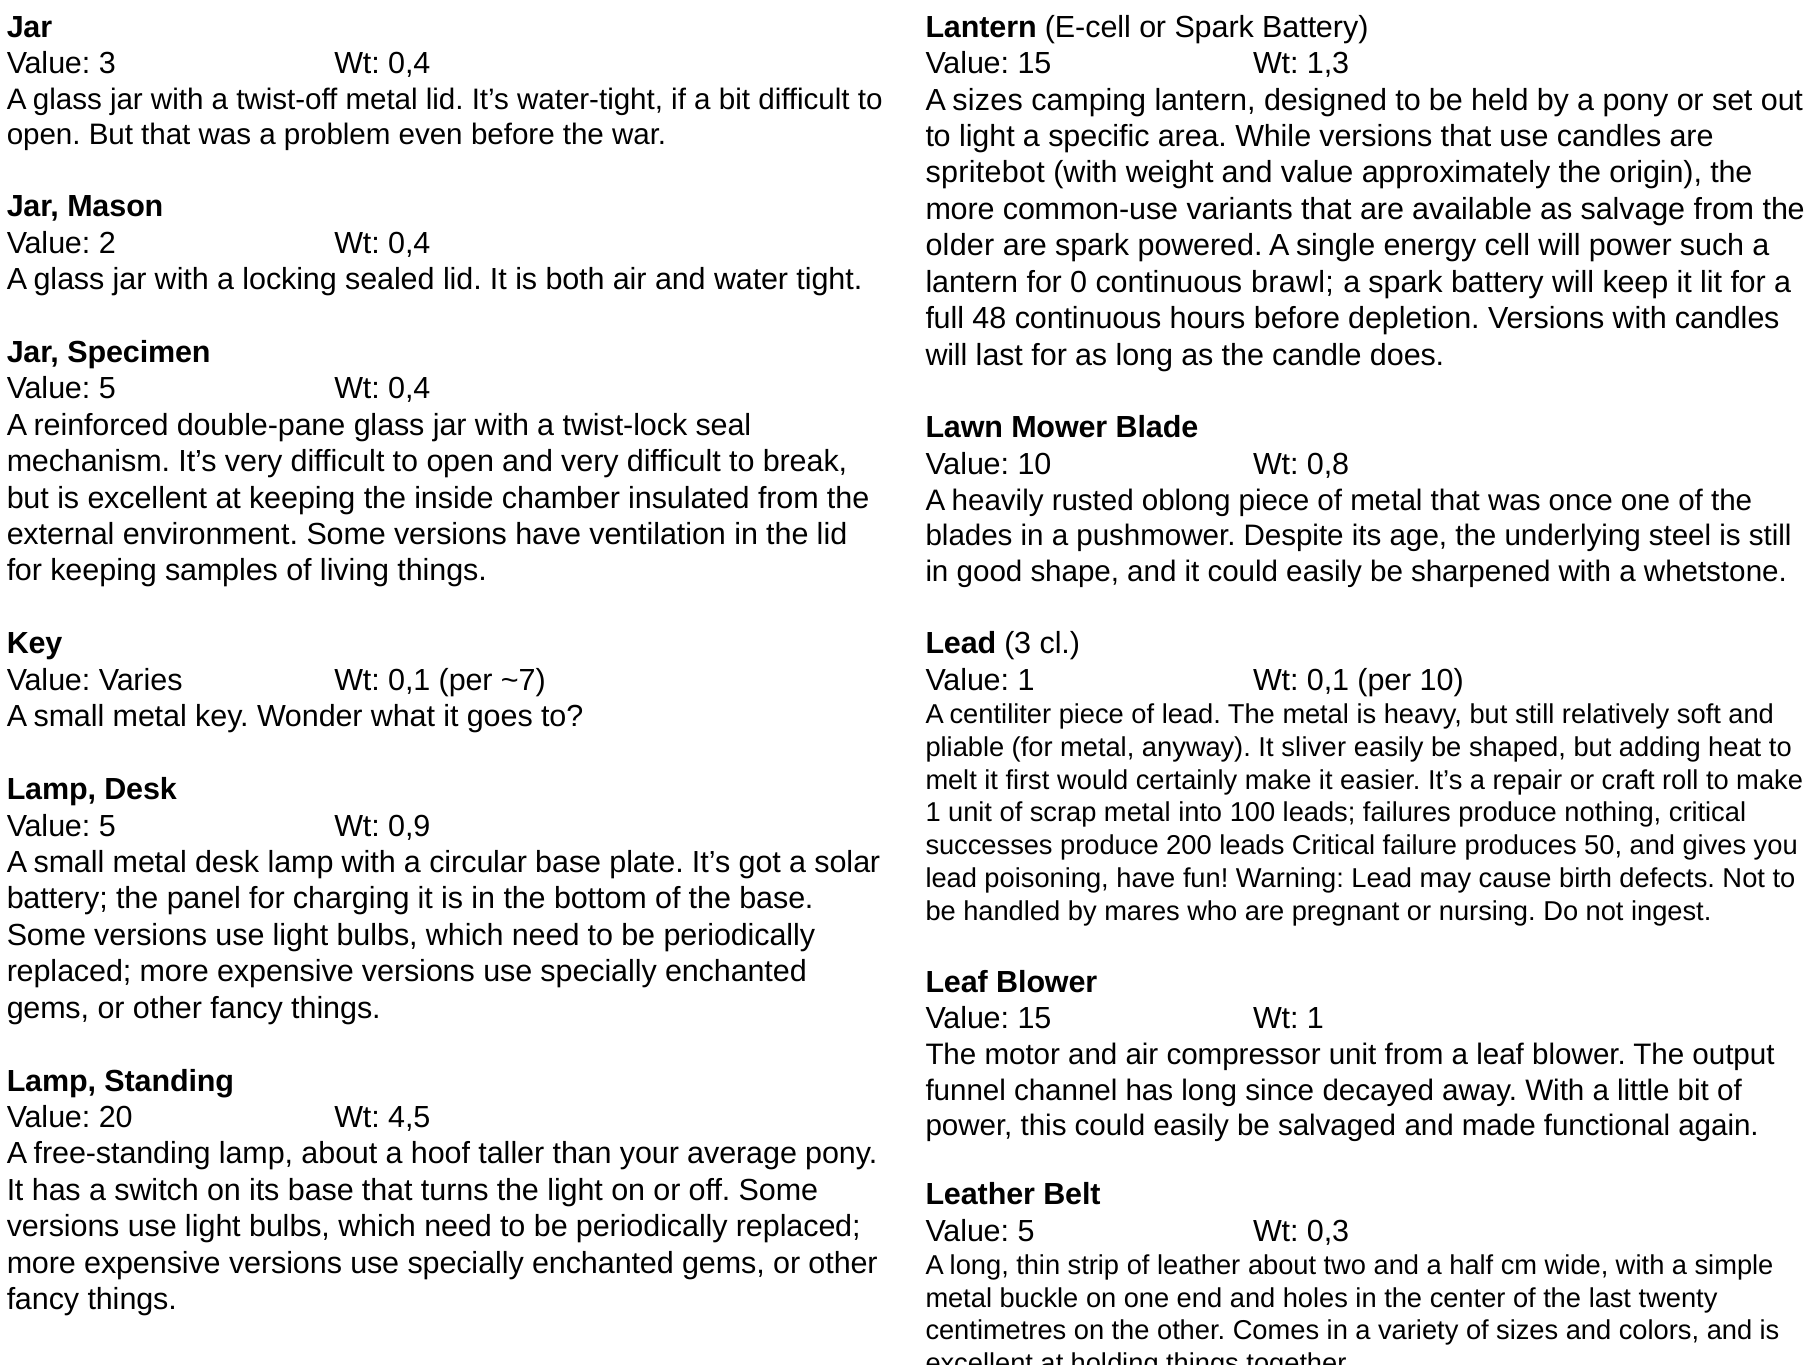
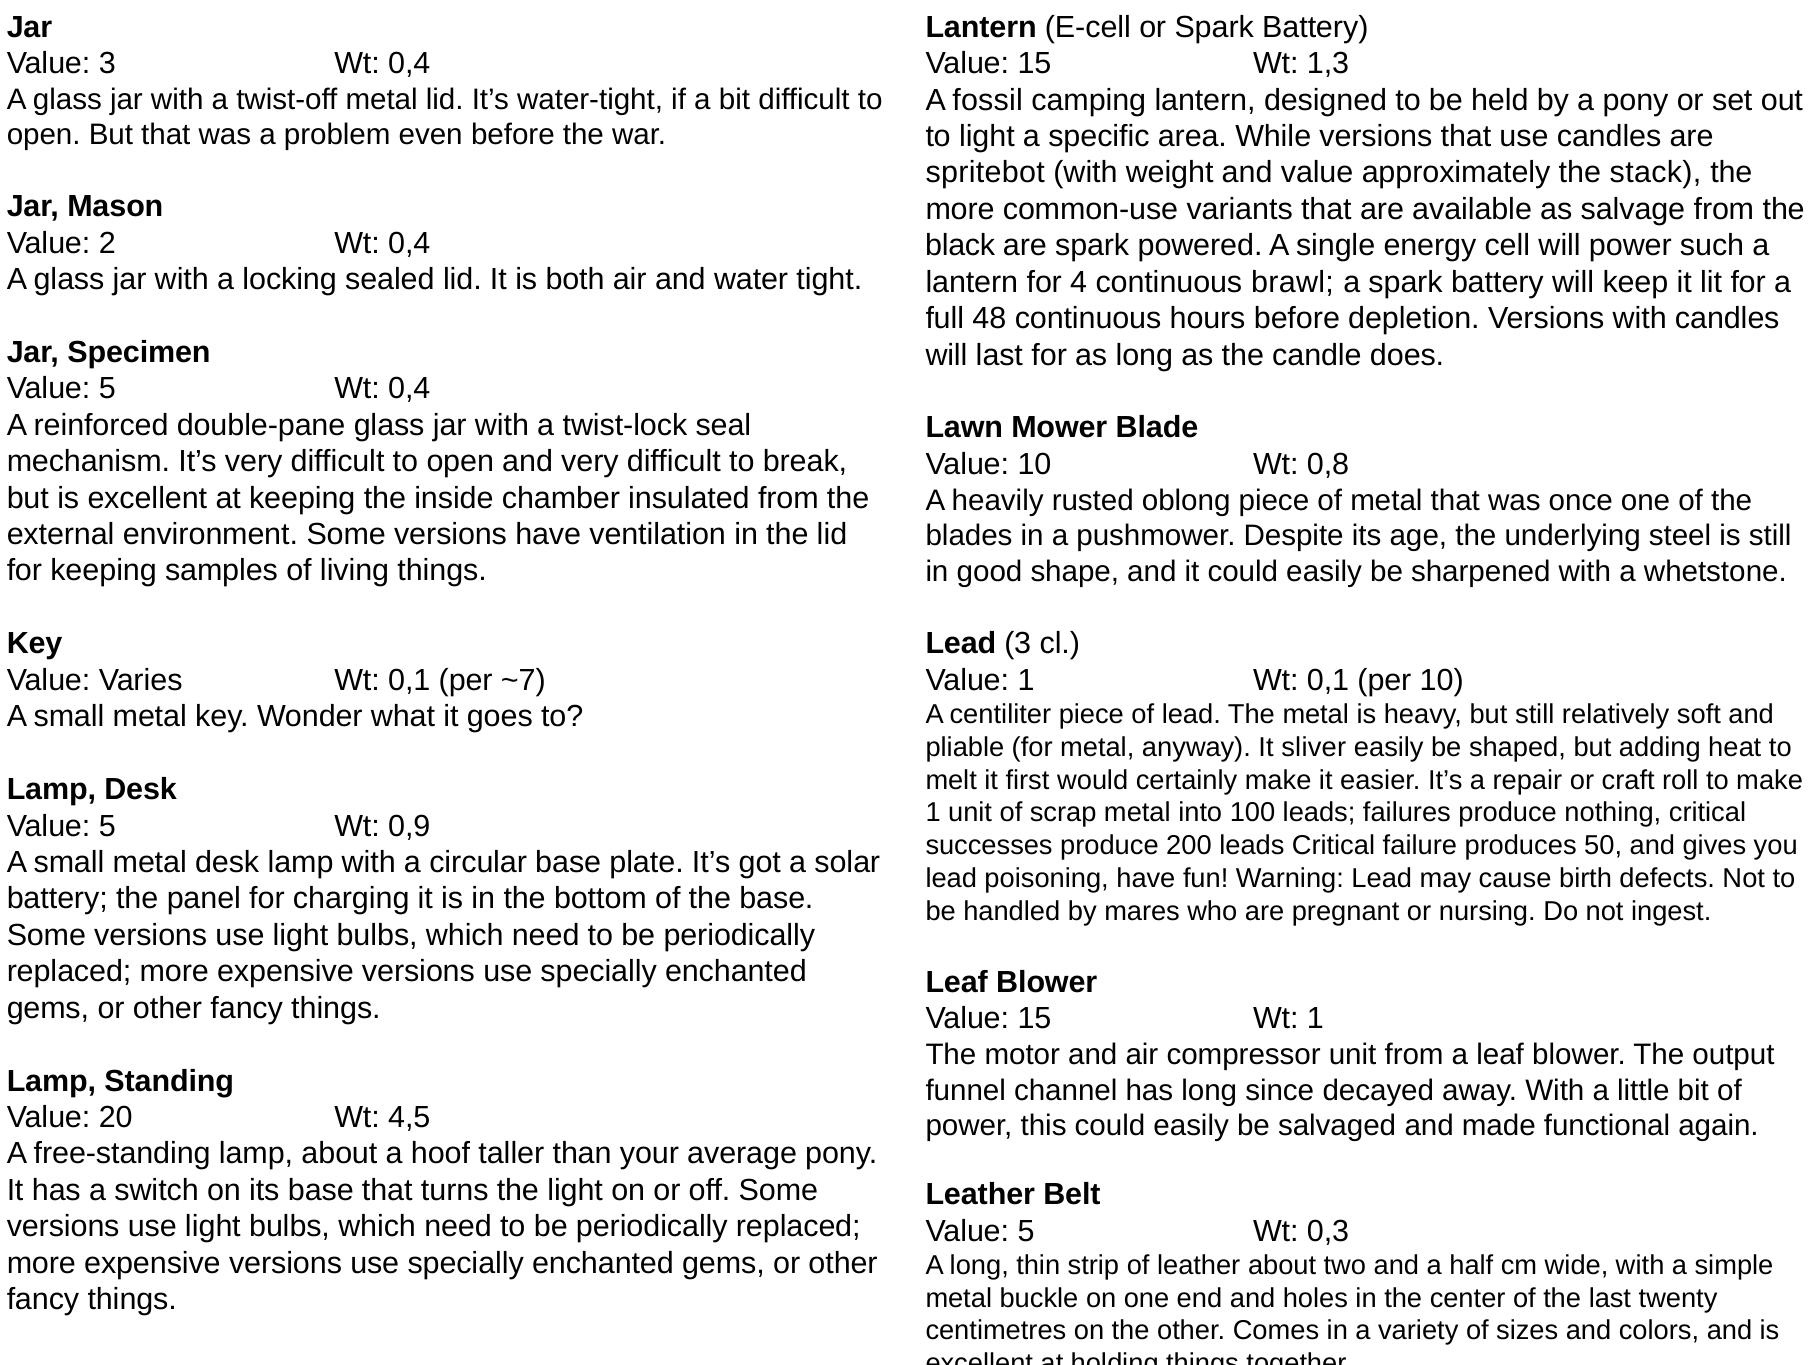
A sizes: sizes -> fossil
origin: origin -> stack
older: older -> black
0: 0 -> 4
